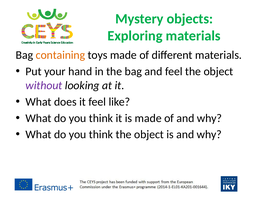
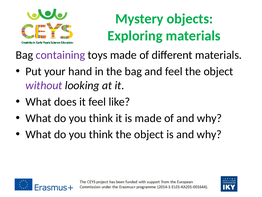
containing colour: orange -> purple
